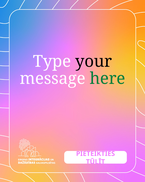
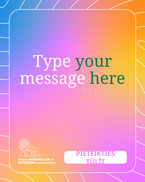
your colour: black -> green
